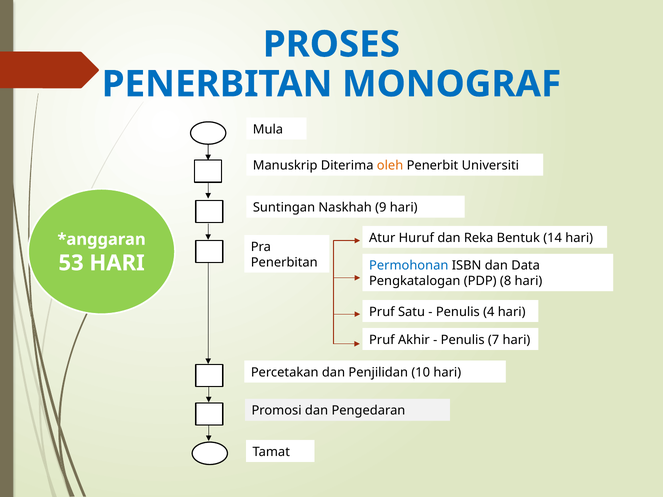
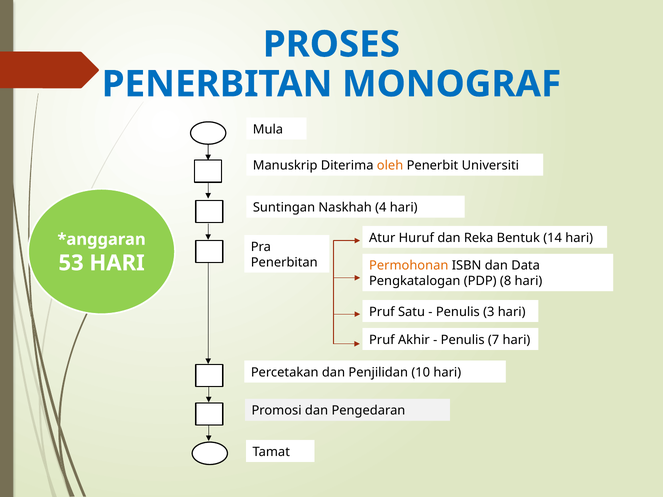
9: 9 -> 4
Permohonan colour: blue -> orange
4: 4 -> 3
